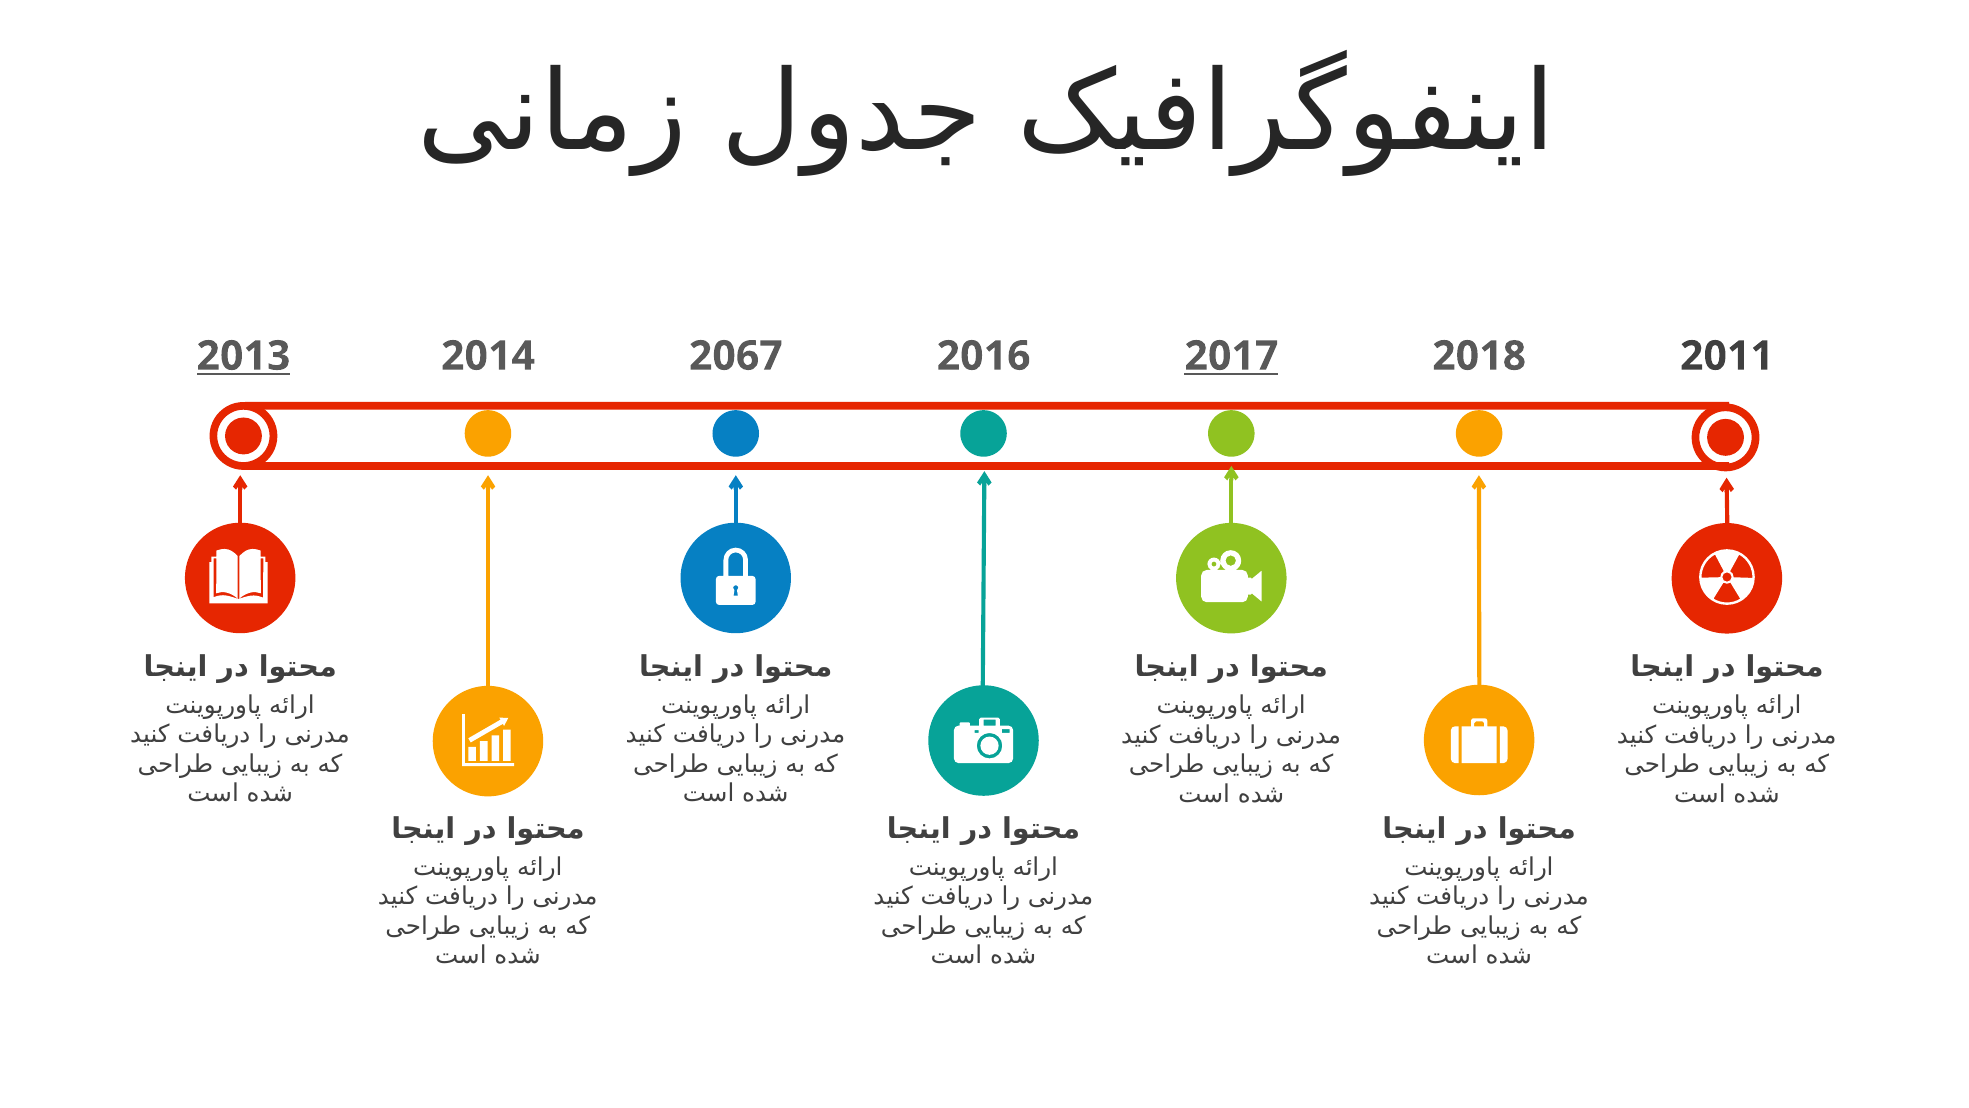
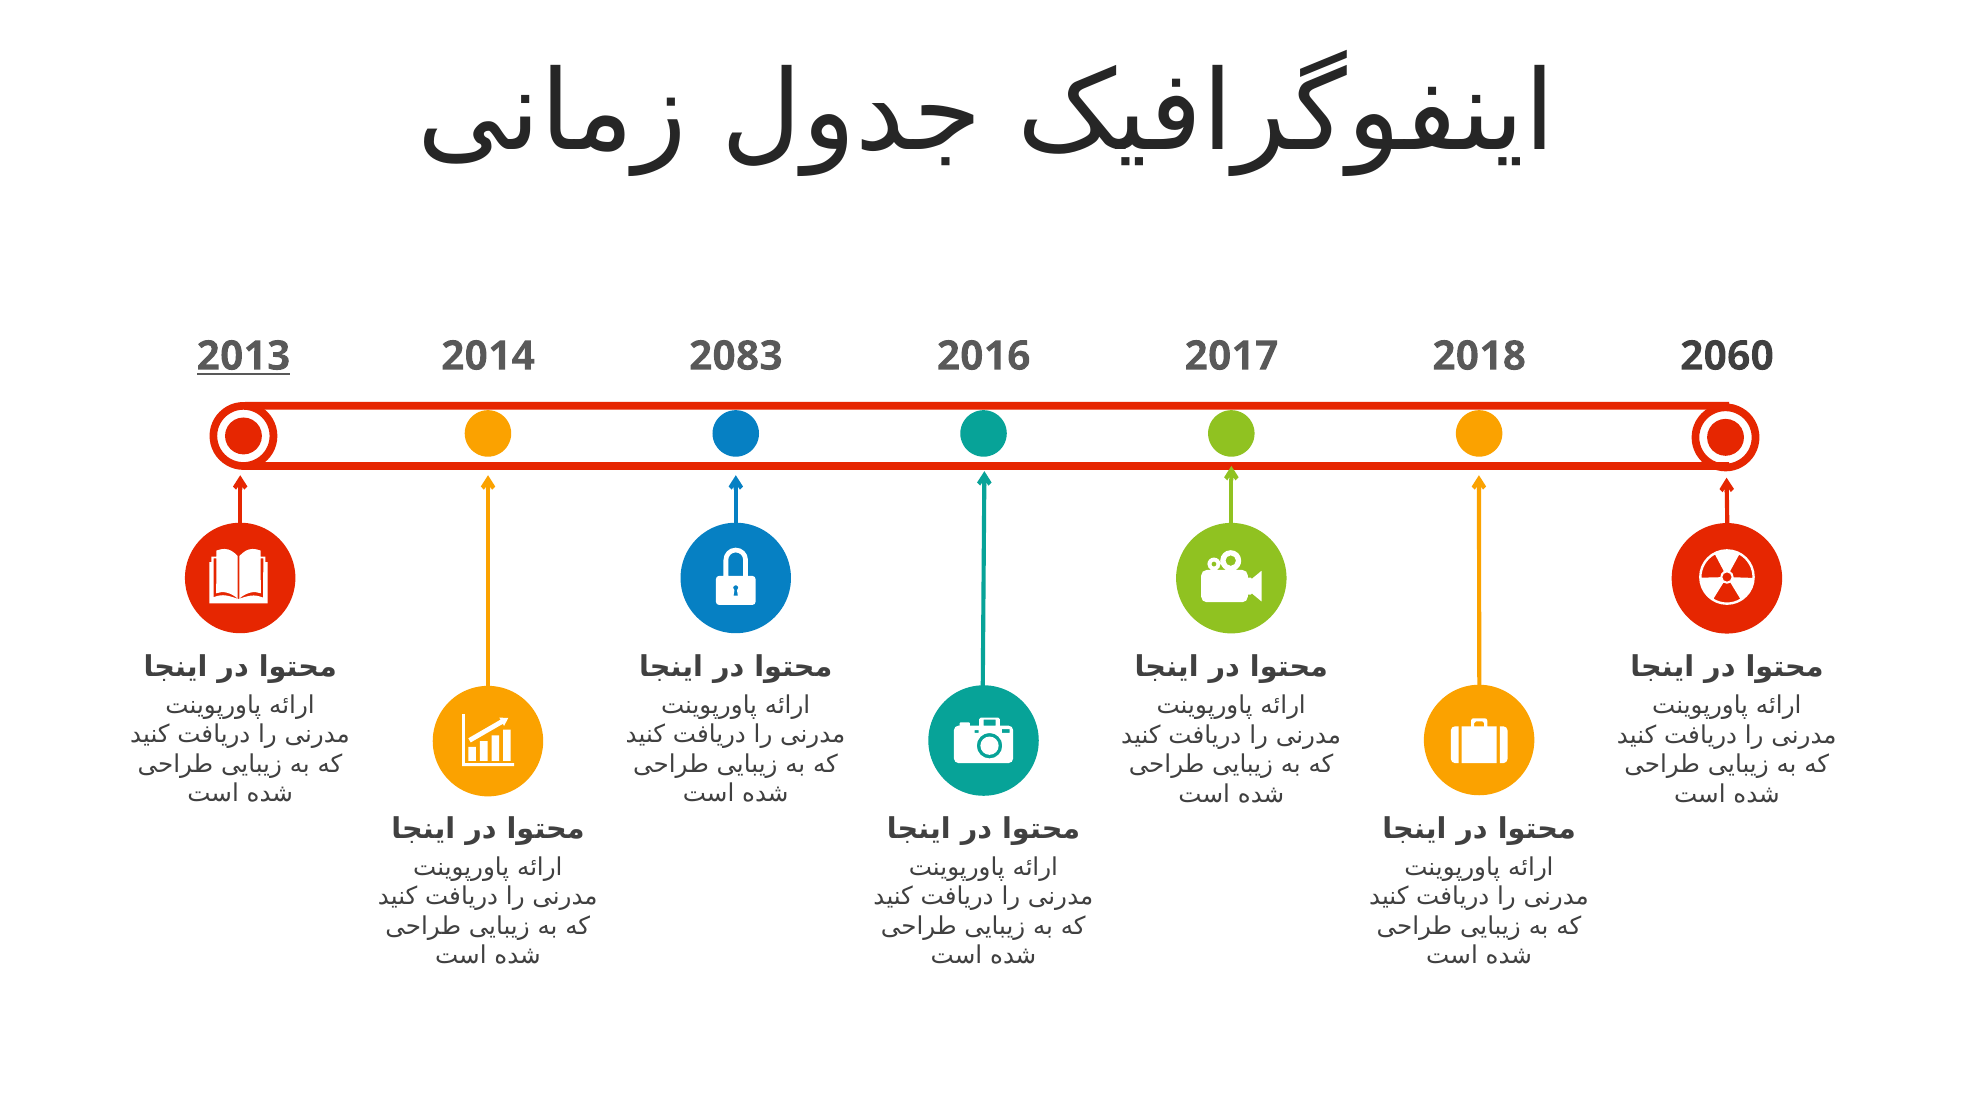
2067: 2067 -> 2083
2017 underline: present -> none
2011: 2011 -> 2060
